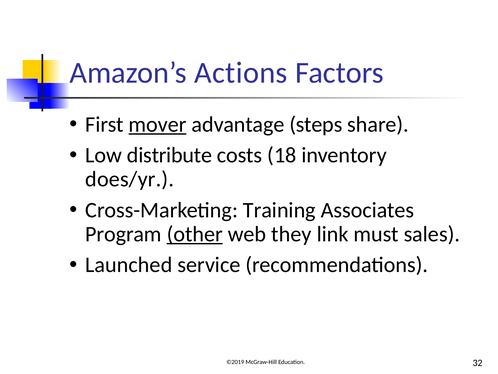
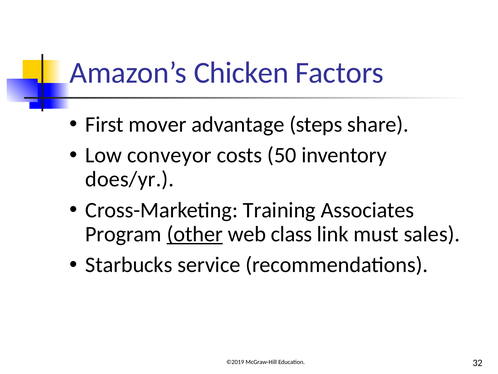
Actions: Actions -> Chicken
mover underline: present -> none
distribute: distribute -> conveyor
18: 18 -> 50
they: they -> class
Launched: Launched -> Starbucks
